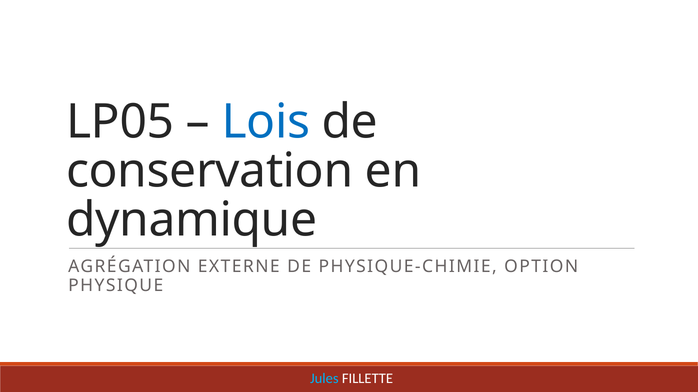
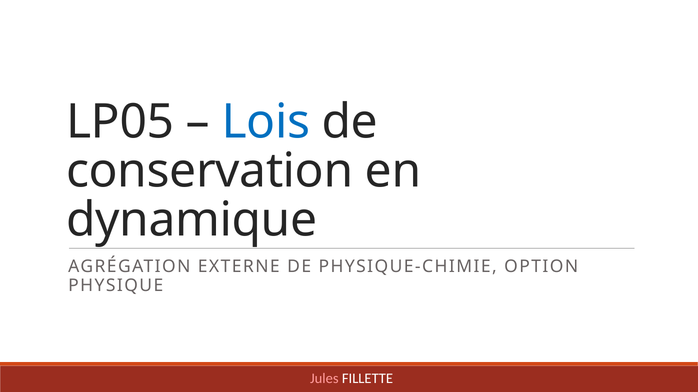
Jules colour: light blue -> pink
